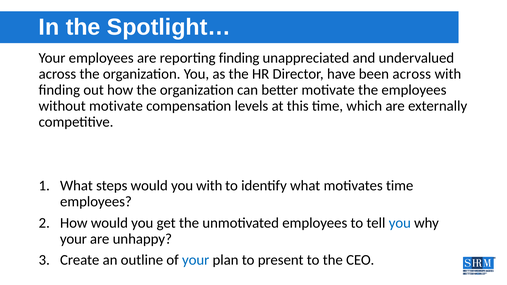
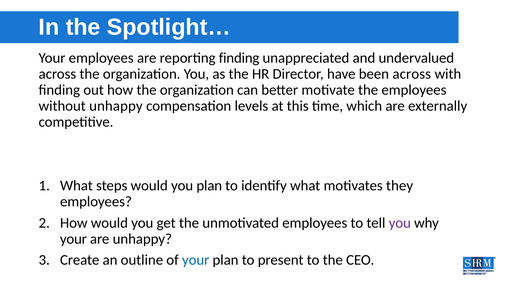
without motivate: motivate -> unhappy
you with: with -> plan
motivates time: time -> they
you at (400, 223) colour: blue -> purple
